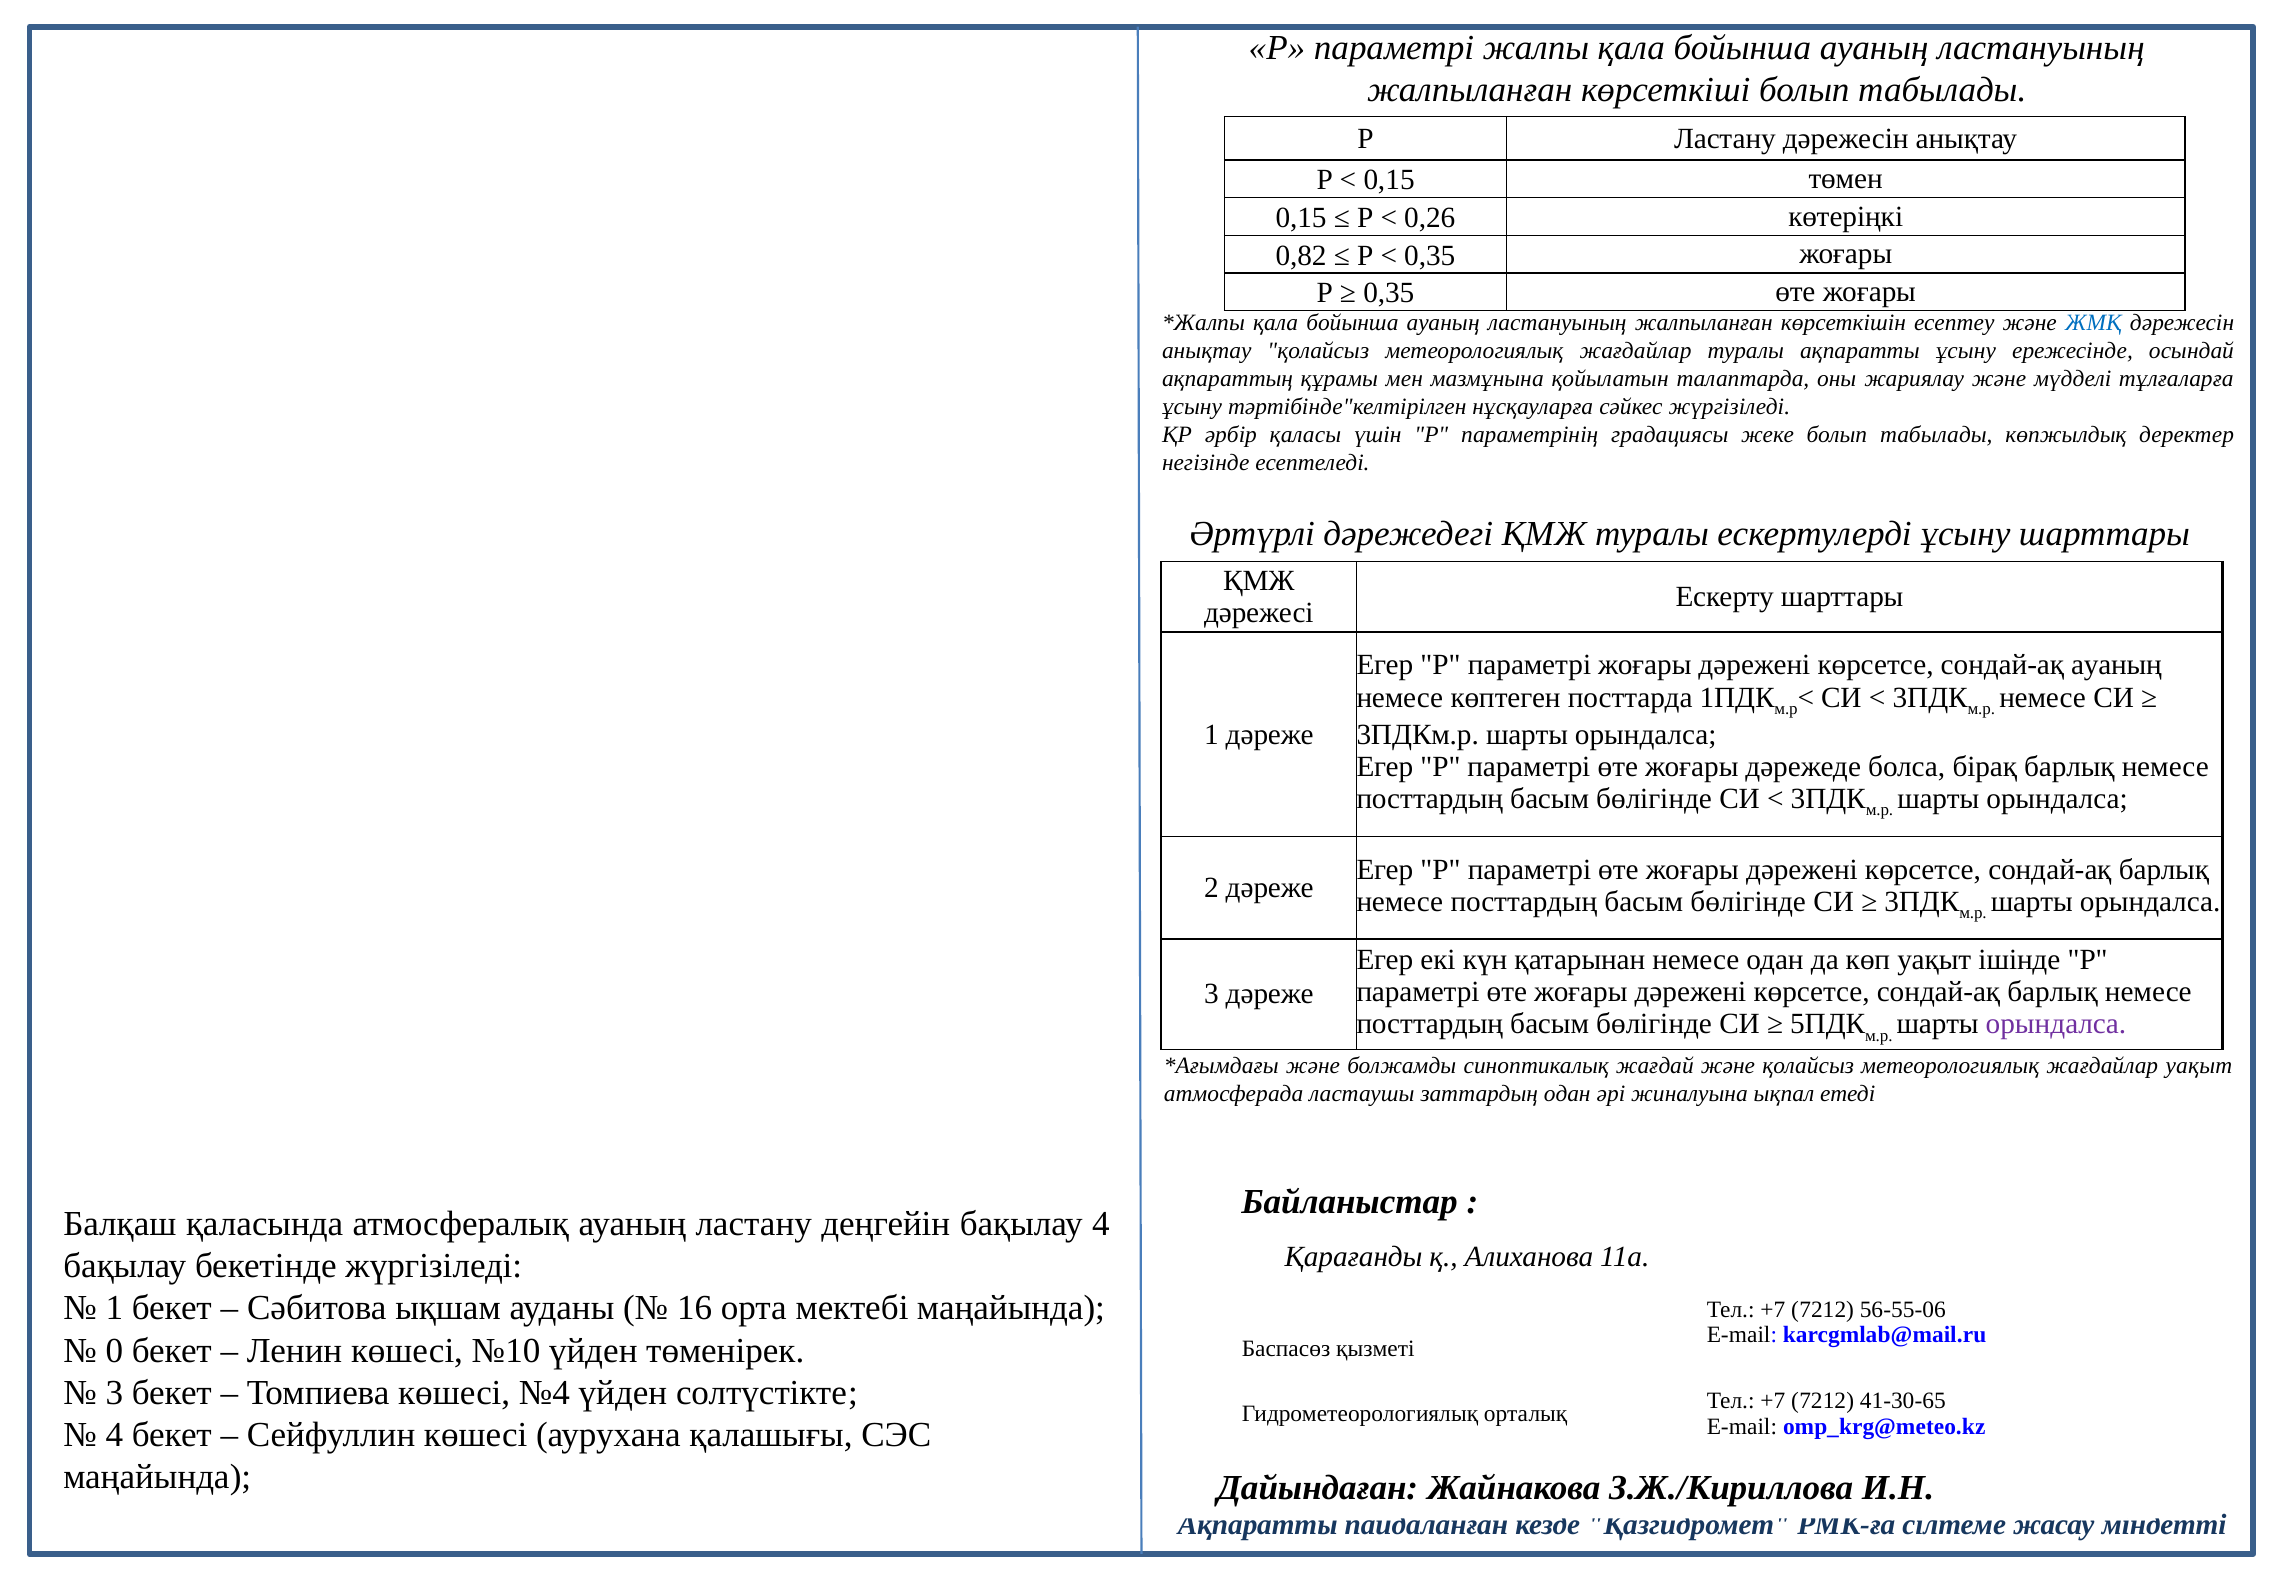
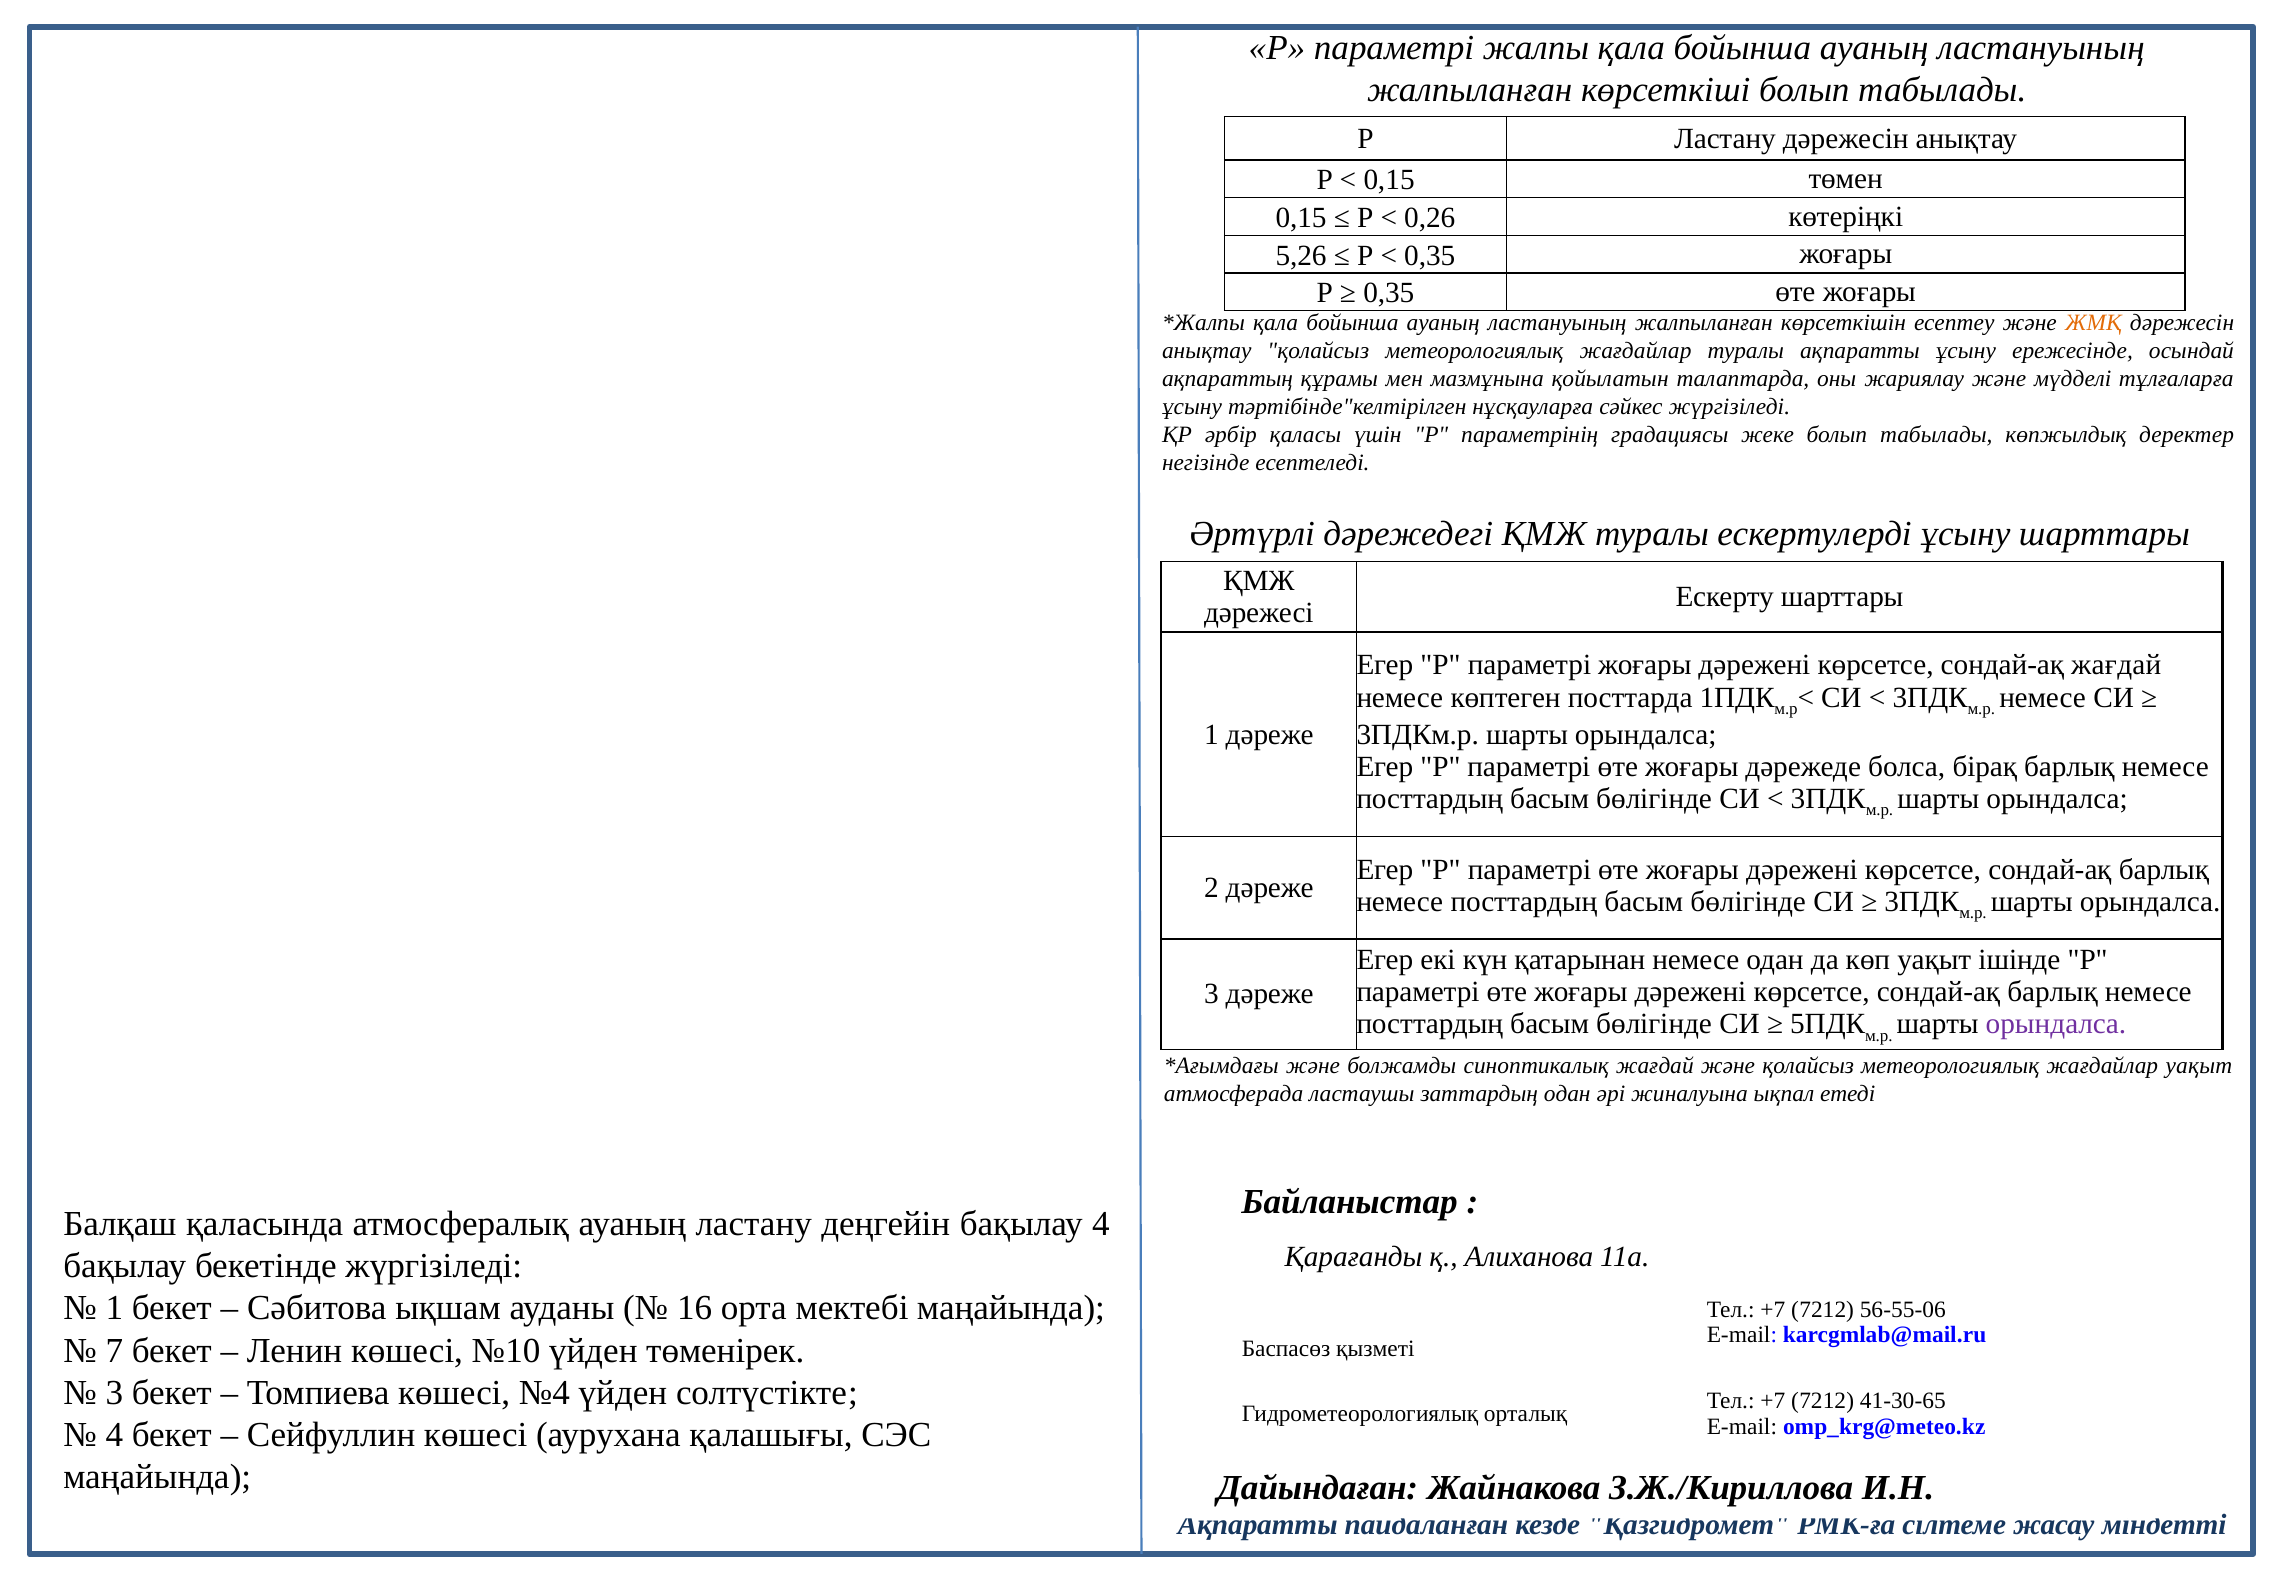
0,82: 0,82 -> 5,26
ЖМҚ colour: blue -> orange
сондай-ақ ауаның: ауаның -> жағдай
0: 0 -> 7
